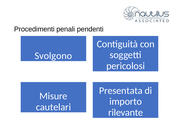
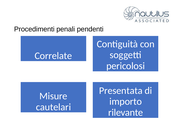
Svolgono: Svolgono -> Correlate
